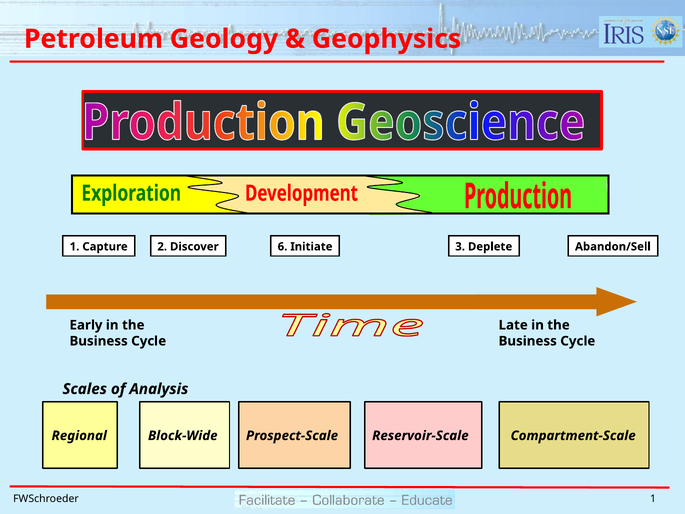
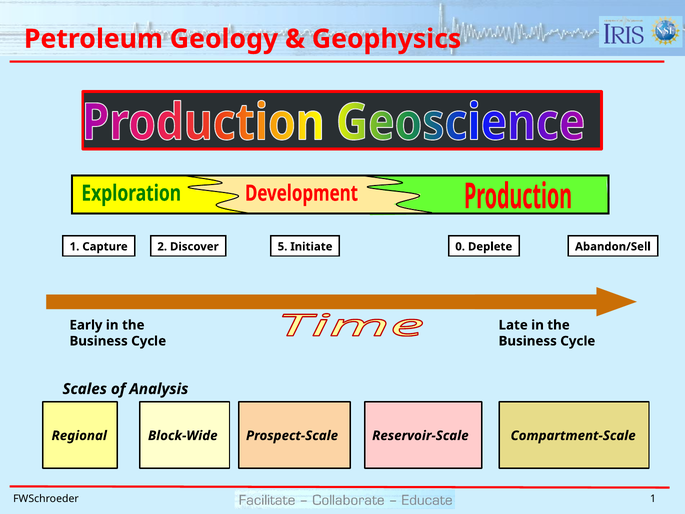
6: 6 -> 5
3: 3 -> 0
